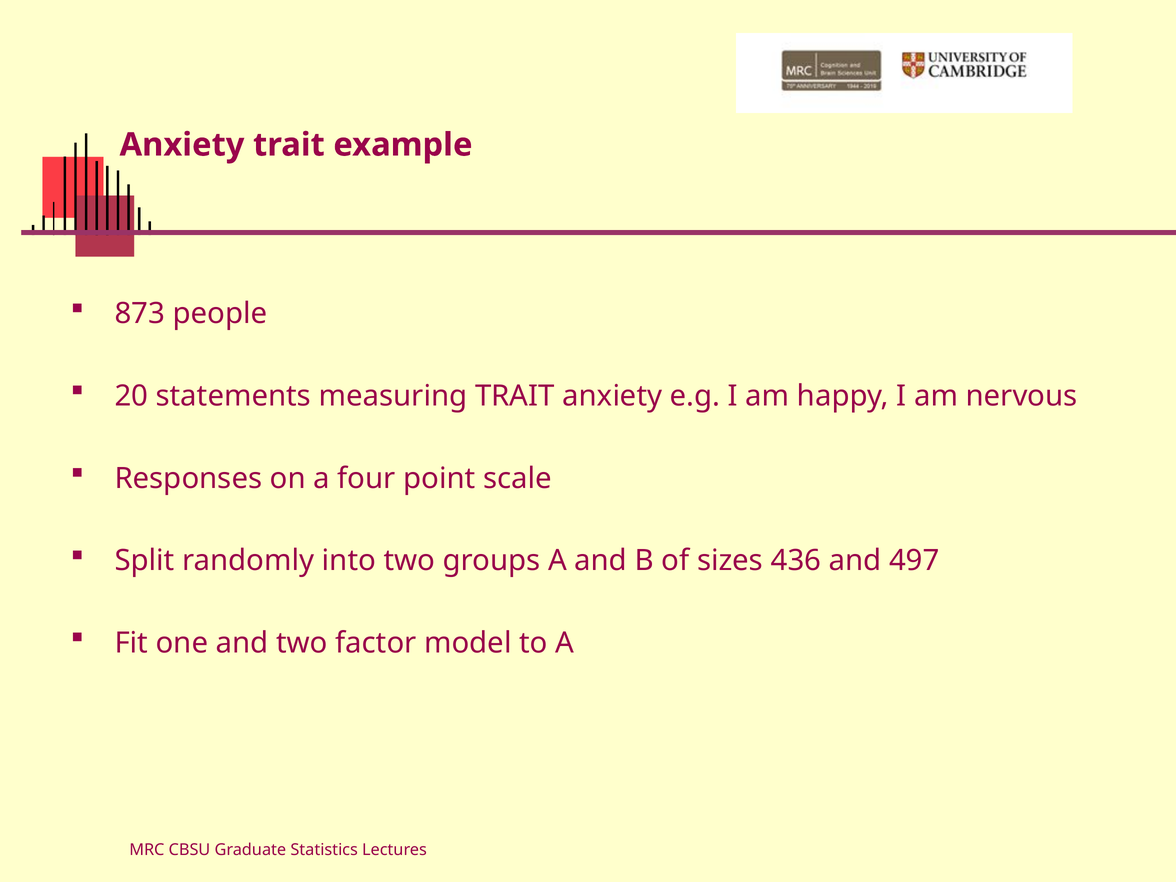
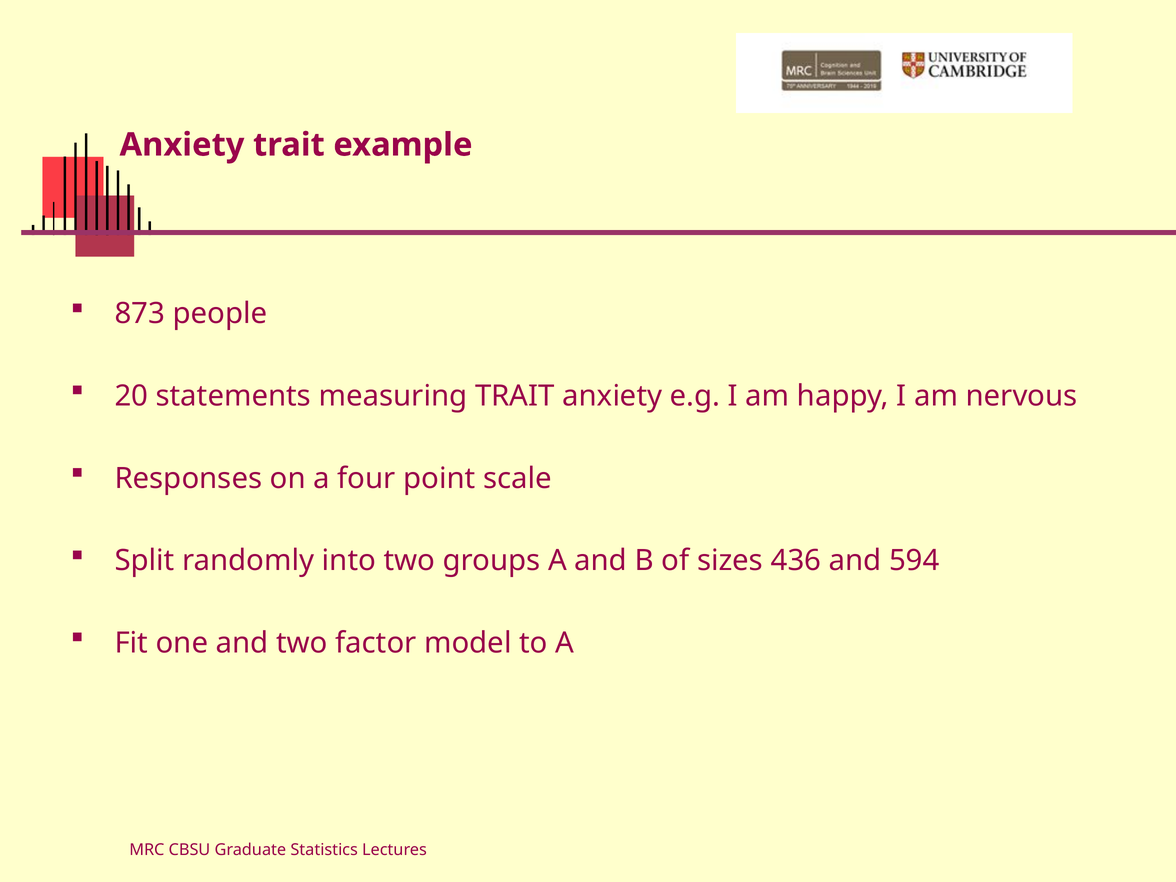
497: 497 -> 594
